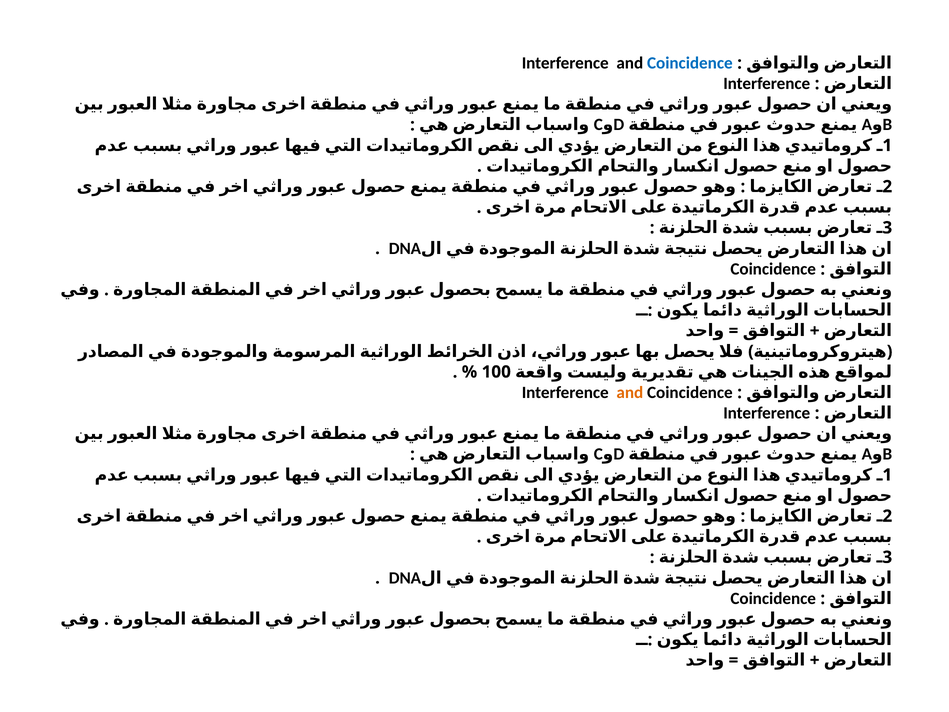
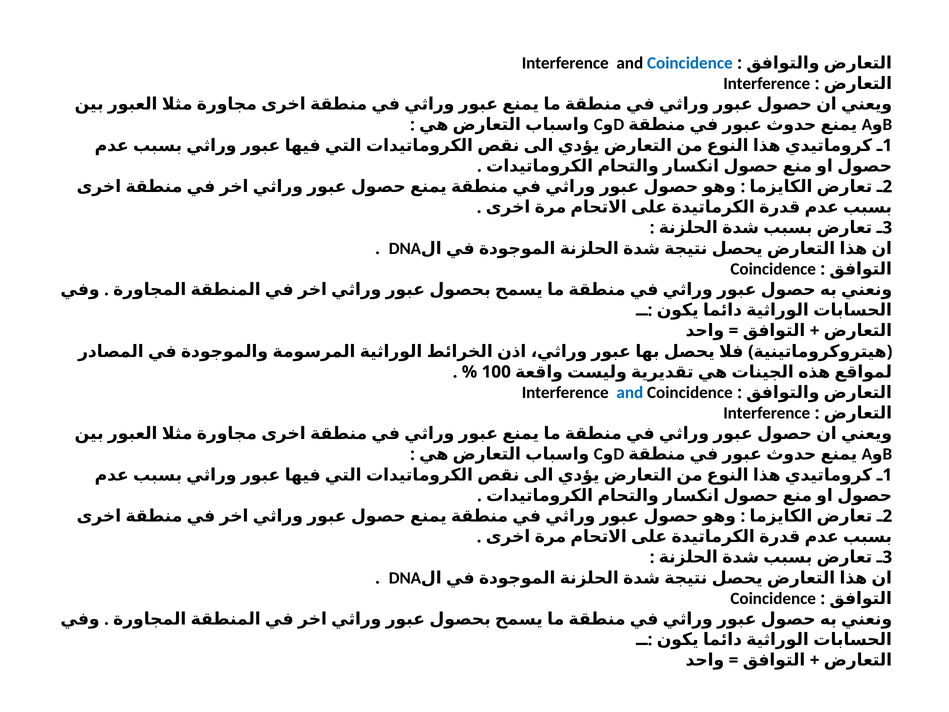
and at (630, 392) colour: orange -> blue
